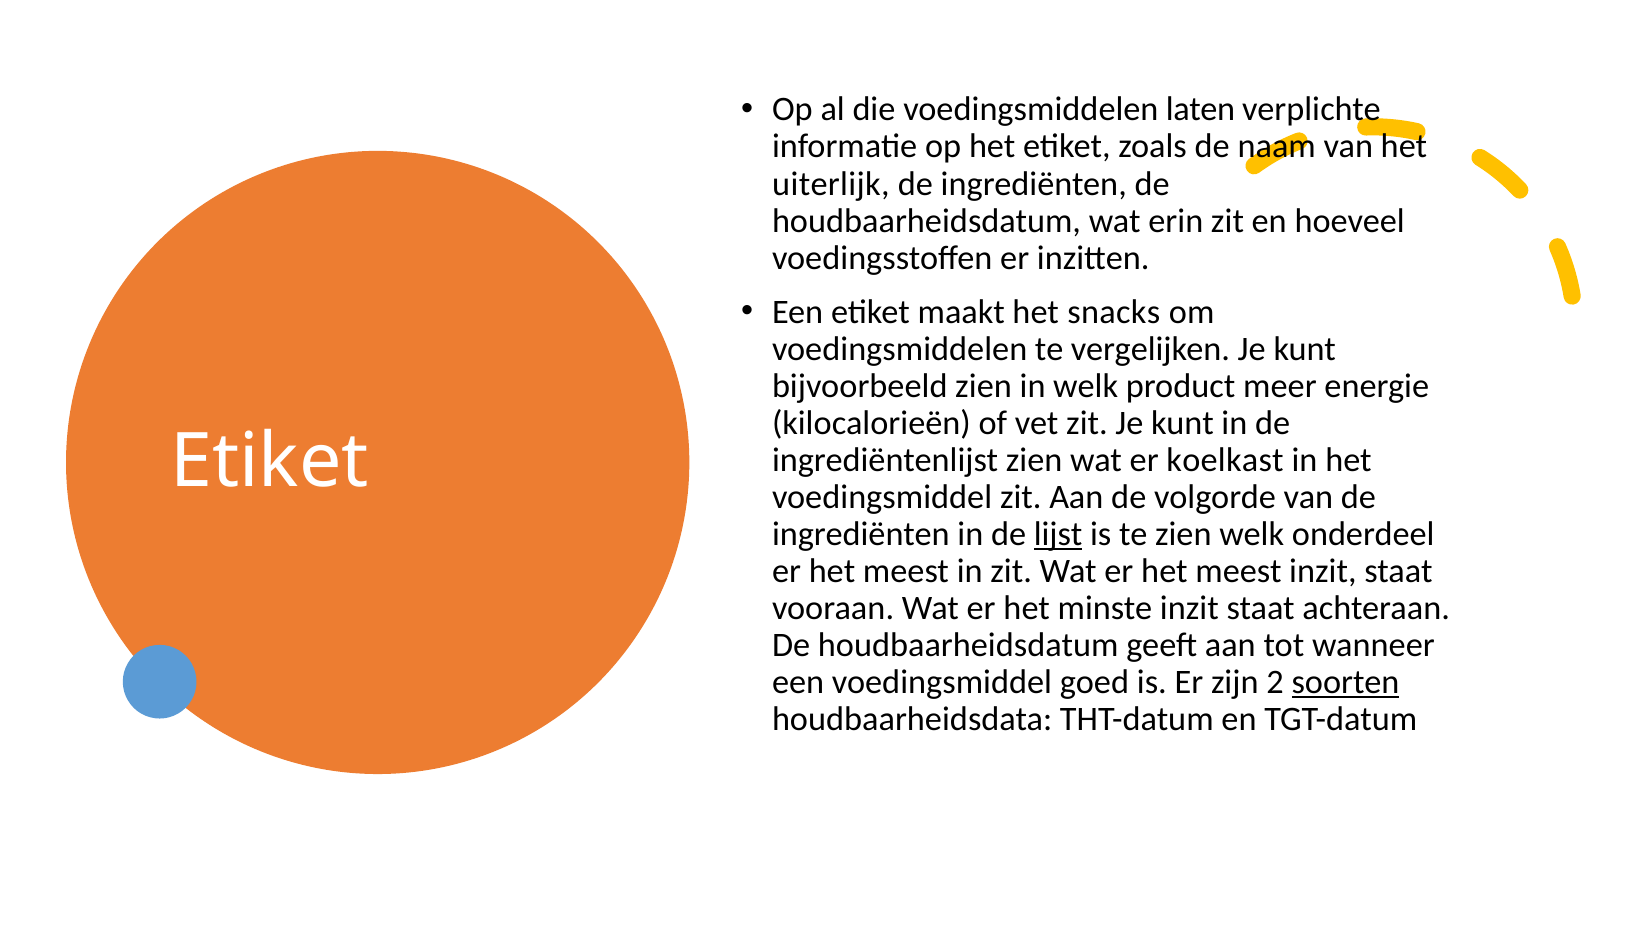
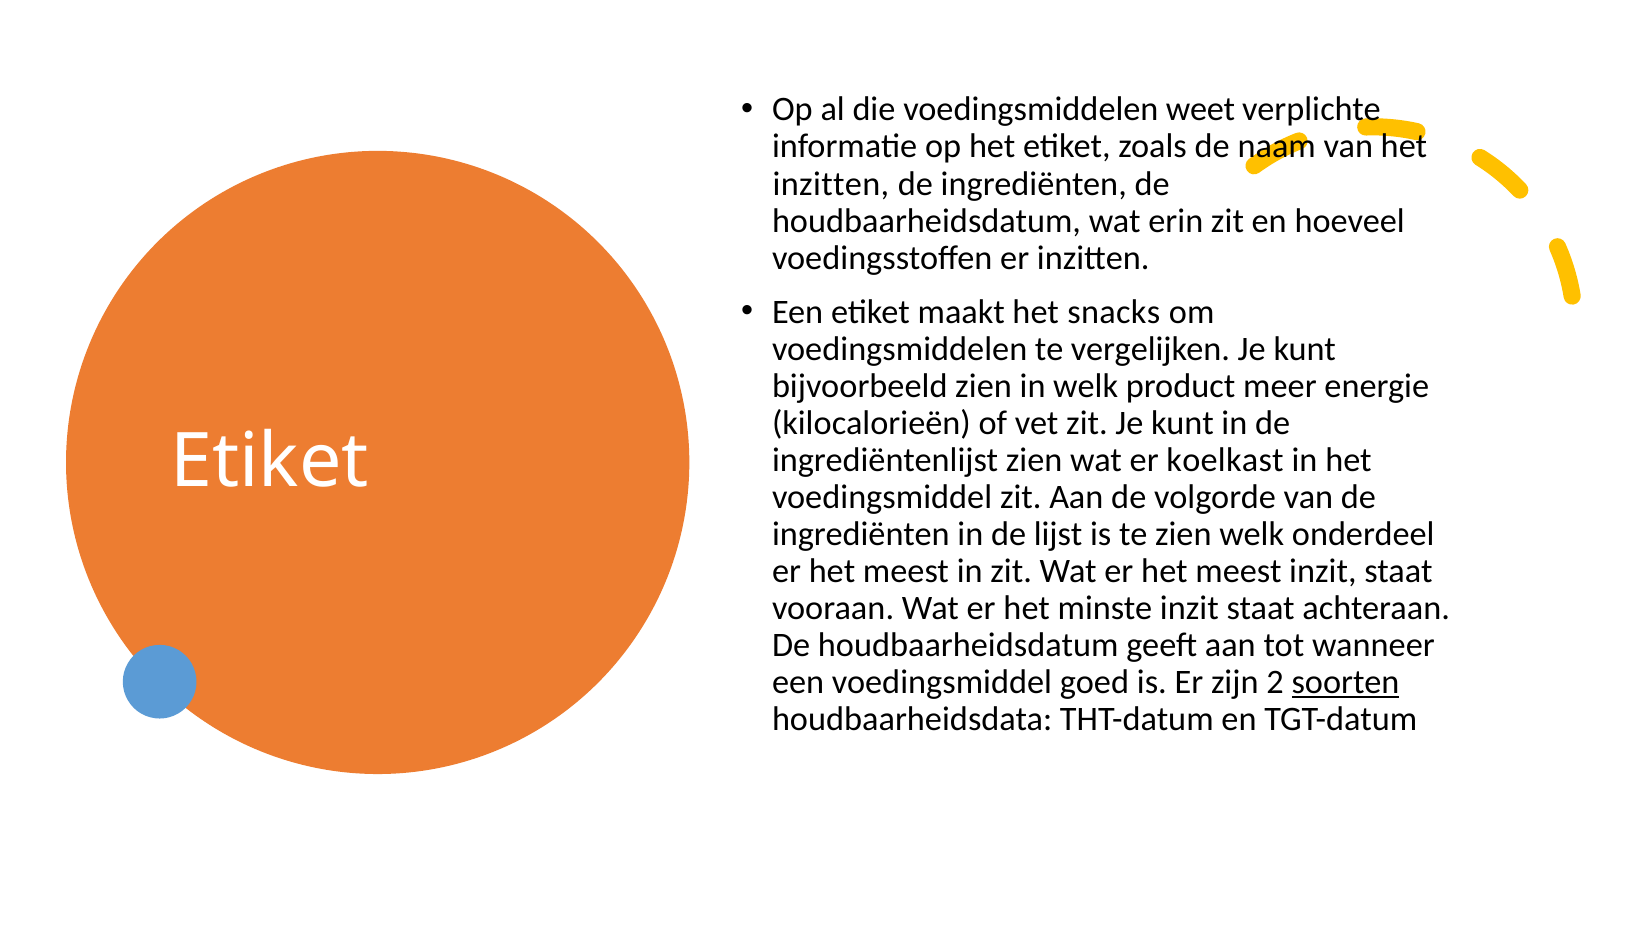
laten: laten -> weet
uiterlijk at (831, 184): uiterlijk -> inzitten
lijst underline: present -> none
